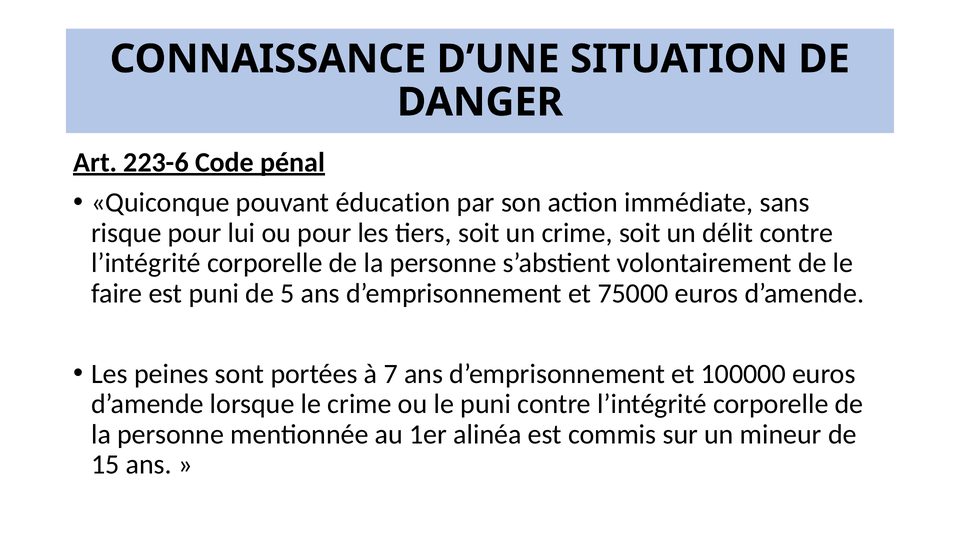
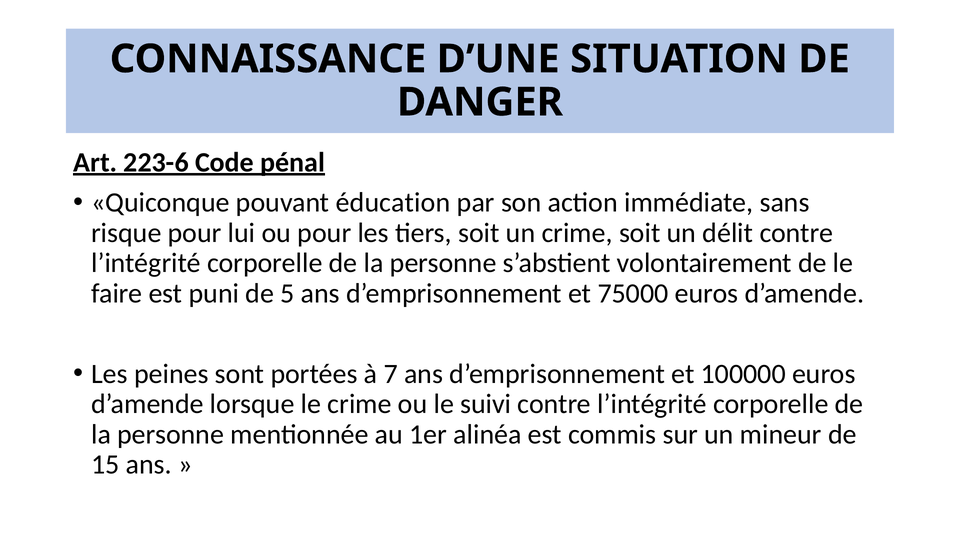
le puni: puni -> suivi
